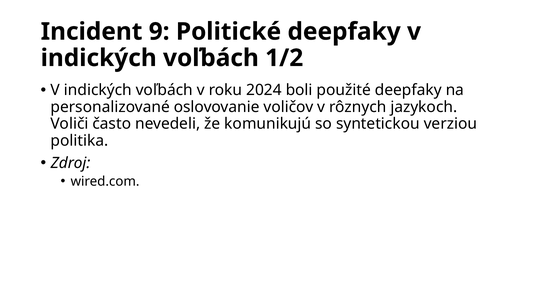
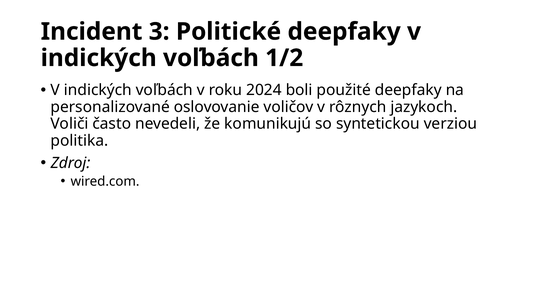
9: 9 -> 3
